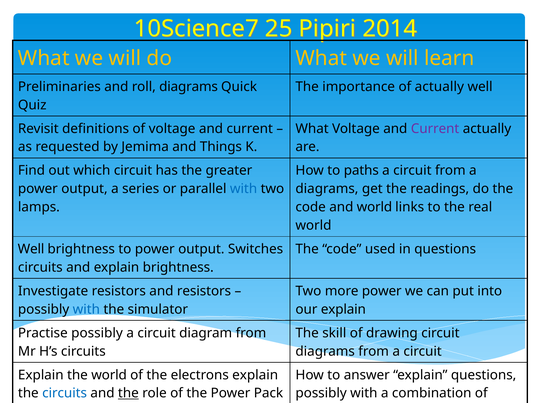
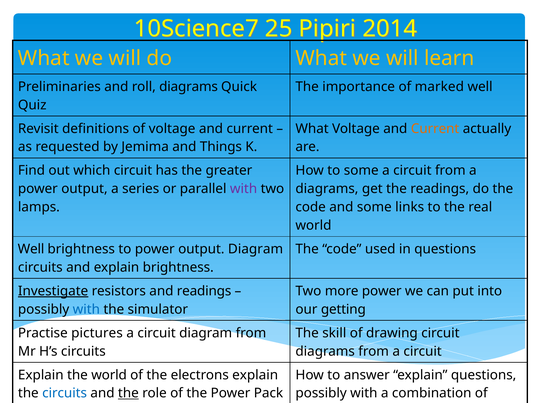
of actually: actually -> marked
Current at (435, 129) colour: purple -> orange
to paths: paths -> some
with at (244, 189) colour: blue -> purple
and world: world -> some
output Switches: Switches -> Diagram
Investigate underline: none -> present
and resistors: resistors -> readings
our explain: explain -> getting
Practise possibly: possibly -> pictures
